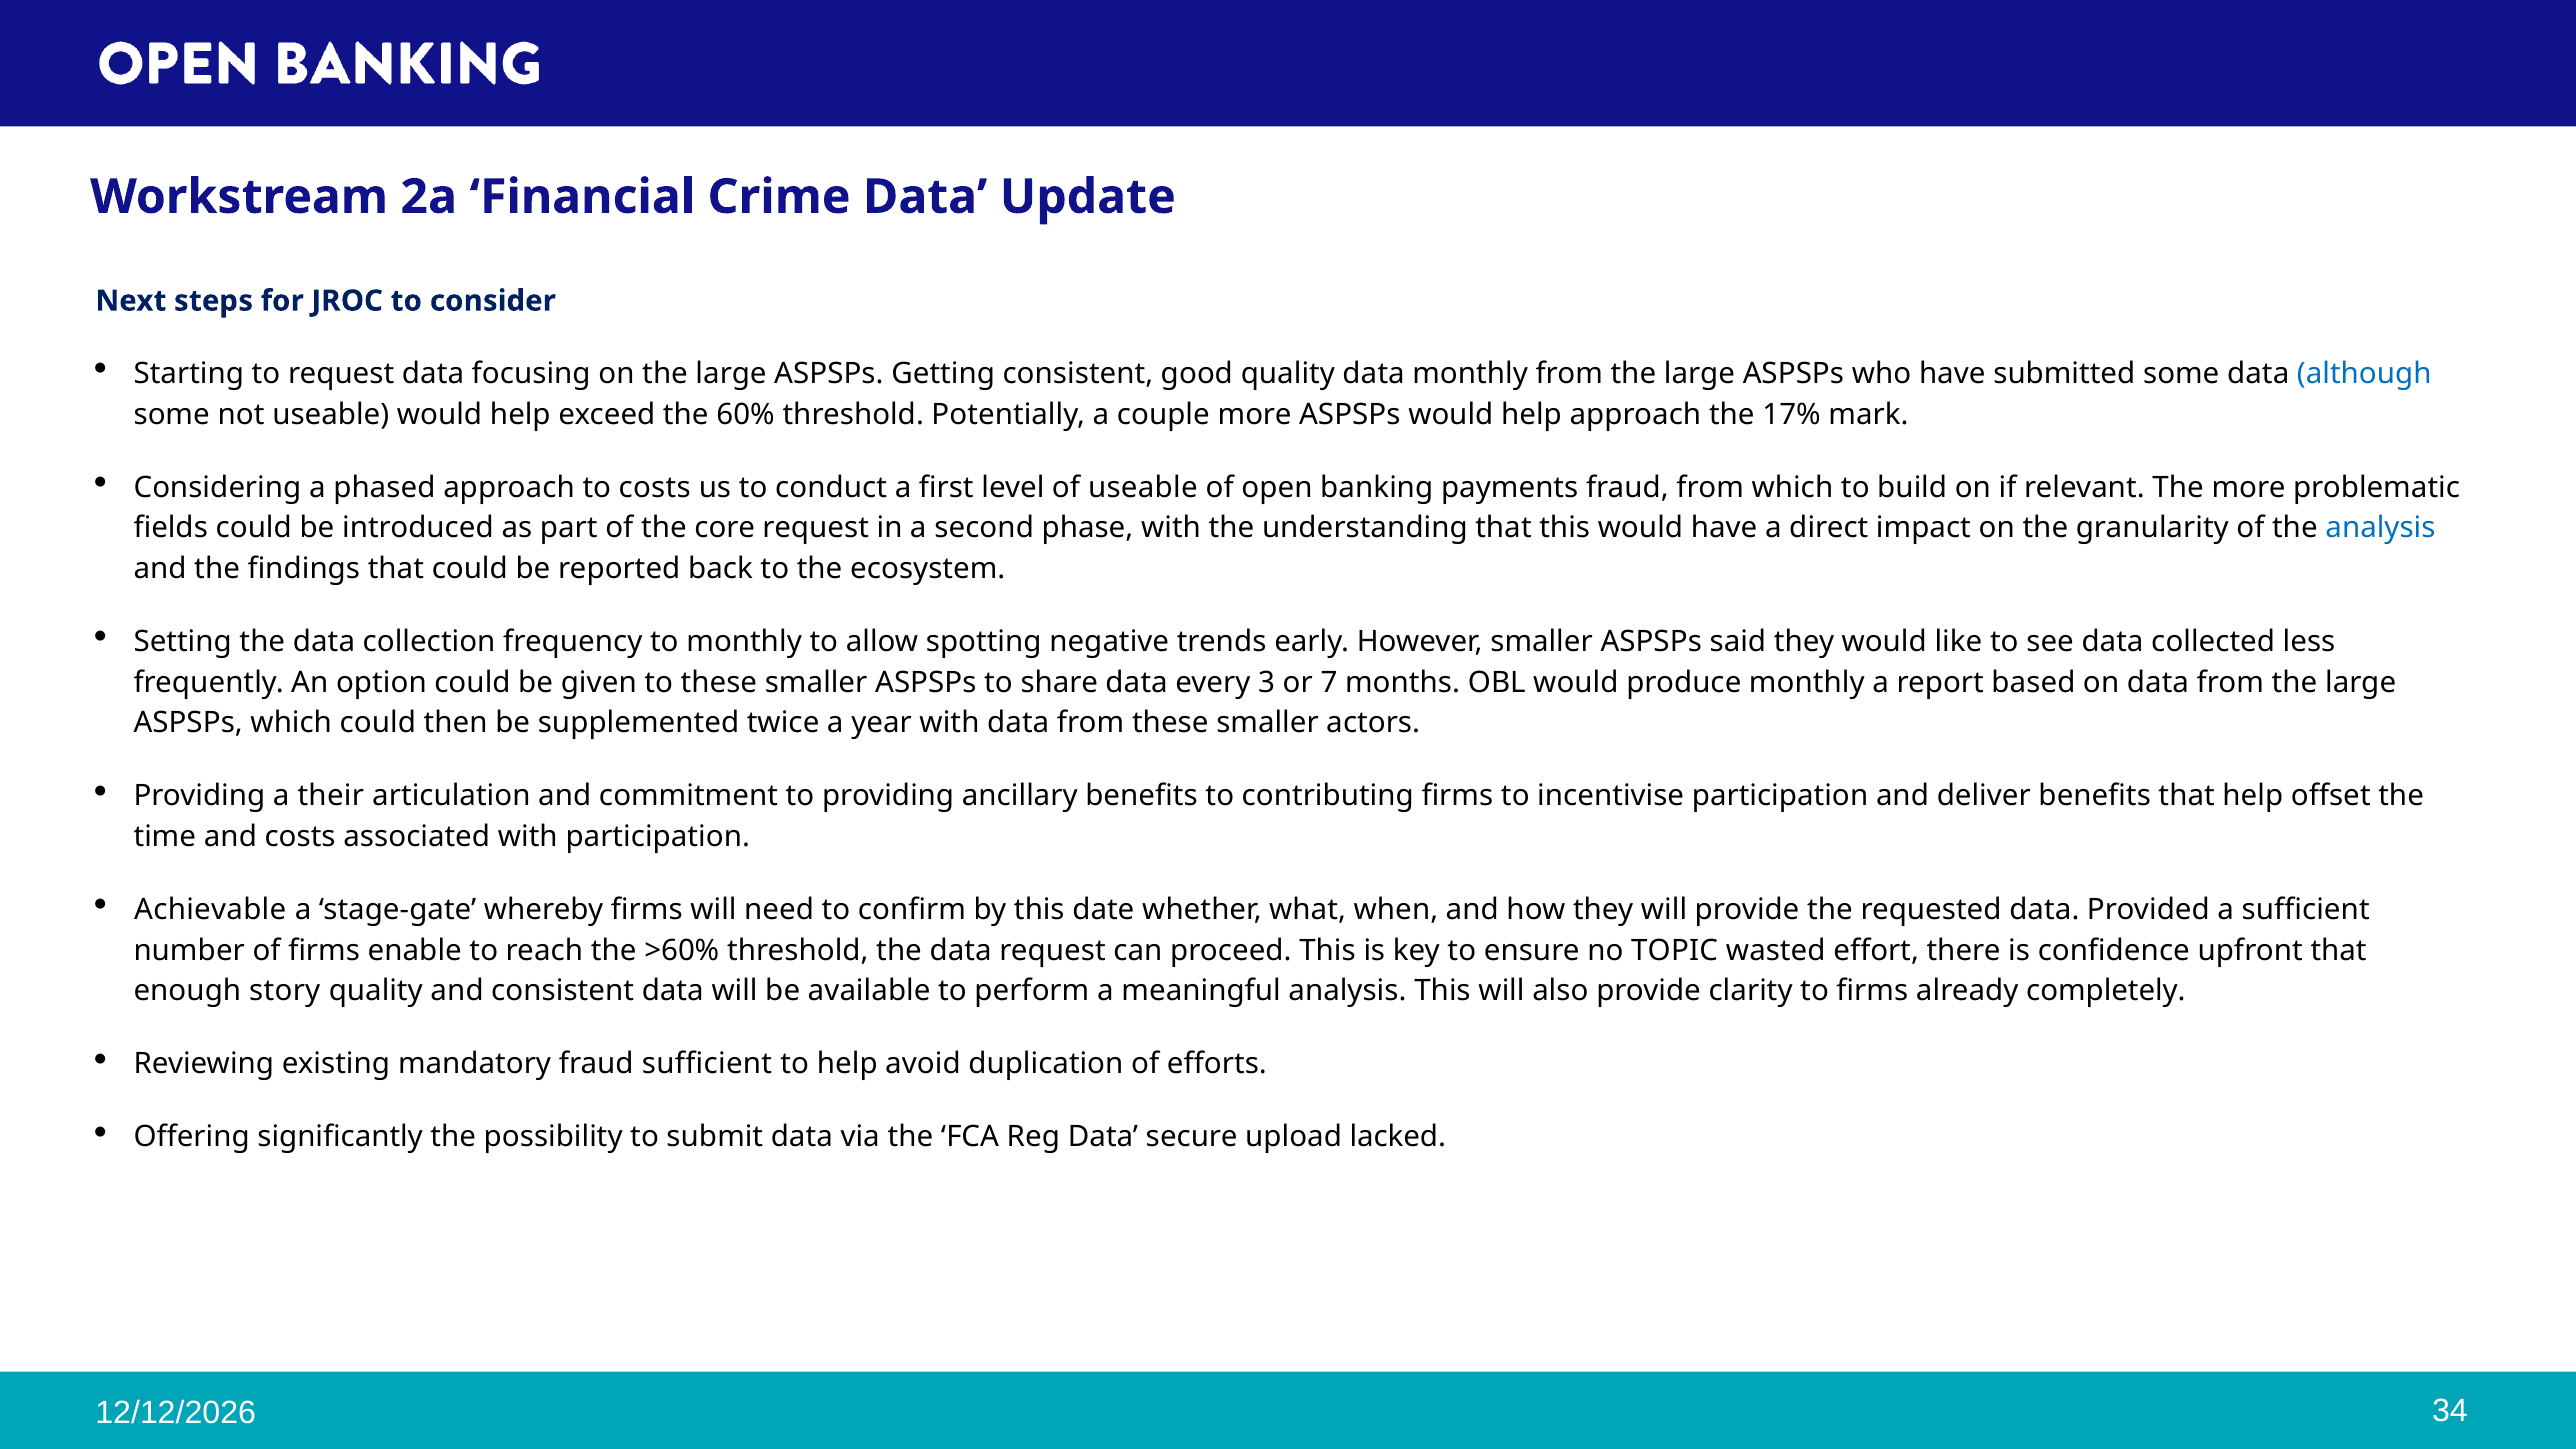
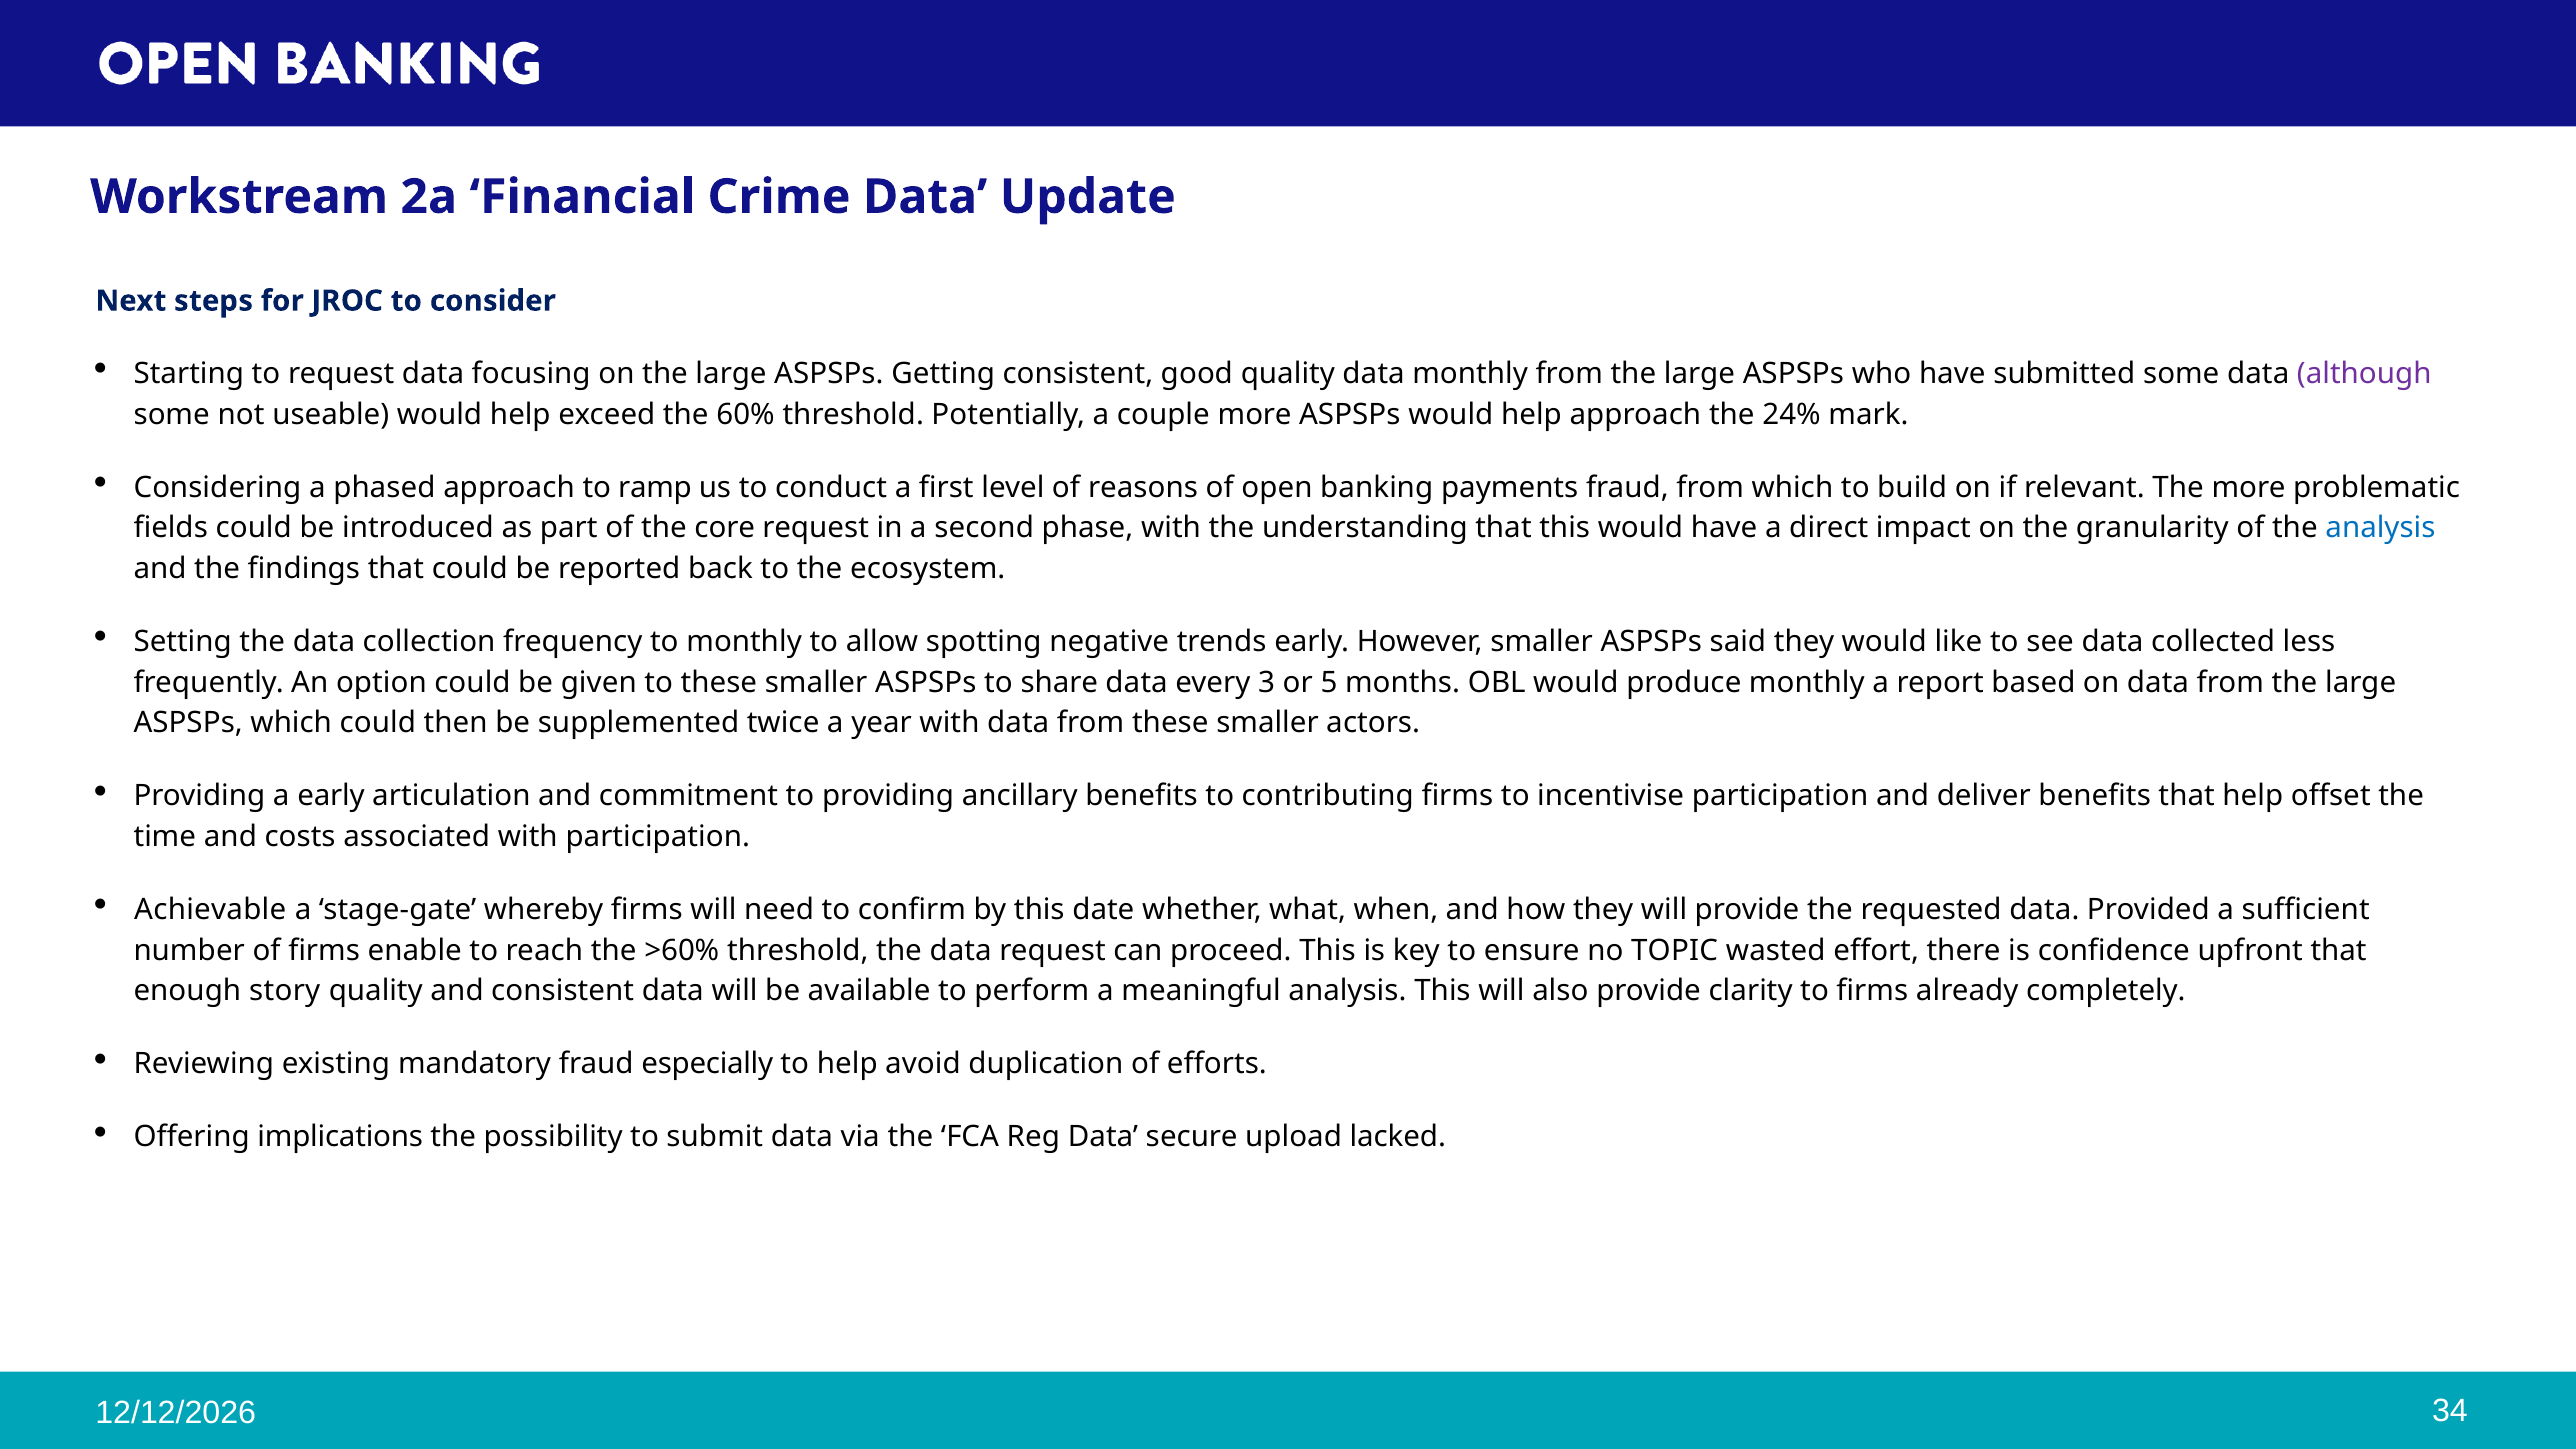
although colour: blue -> purple
17%: 17% -> 24%
to costs: costs -> ramp
of useable: useable -> reasons
7: 7 -> 5
a their: their -> early
fraud sufficient: sufficient -> especially
significantly: significantly -> implications
